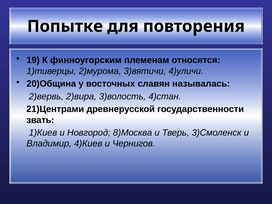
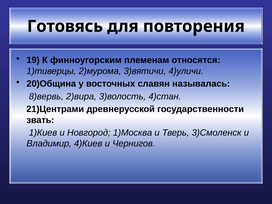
Попытке: Попытке -> Готовясь
2)вервь: 2)вервь -> 8)вервь
8)Москва: 8)Москва -> 1)Москва
